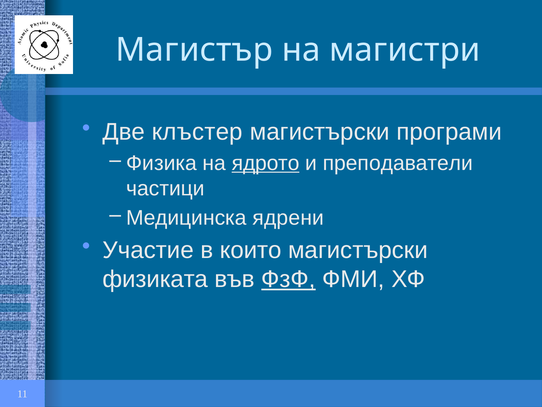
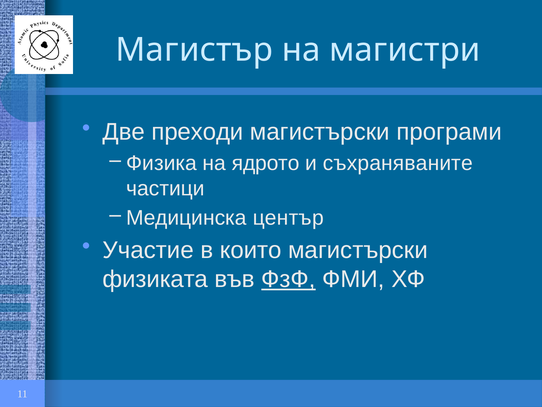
клъстер: клъстер -> преходи
ядрото underline: present -> none
преподаватели: преподаватели -> съхраняваните
ядрени: ядрени -> център
